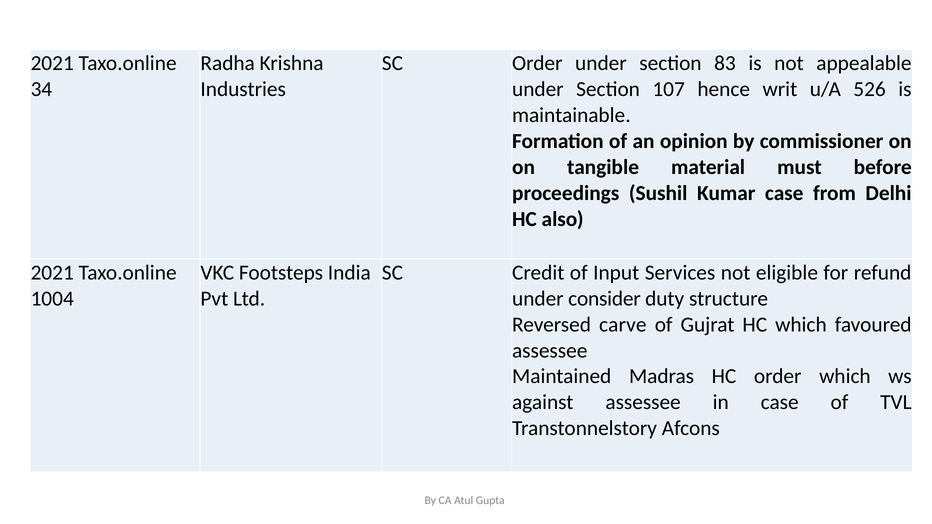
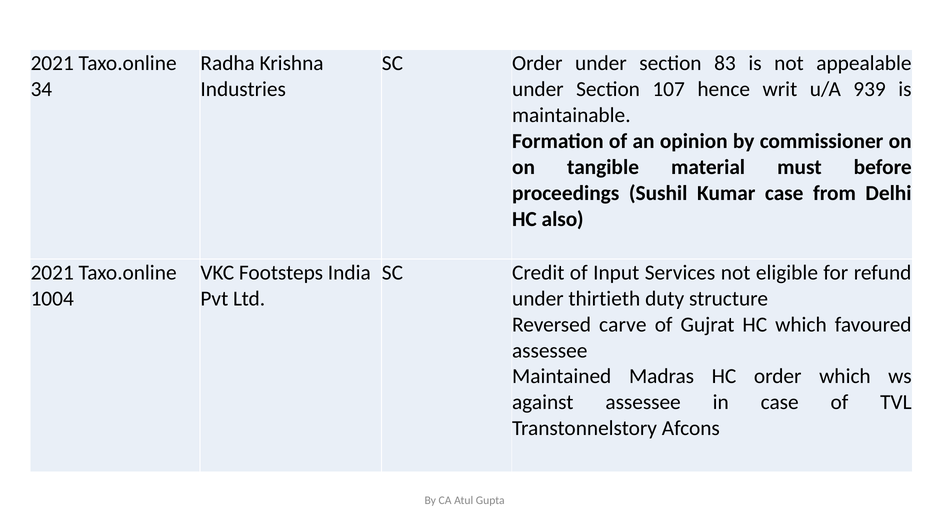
526: 526 -> 939
consider: consider -> thirtieth
